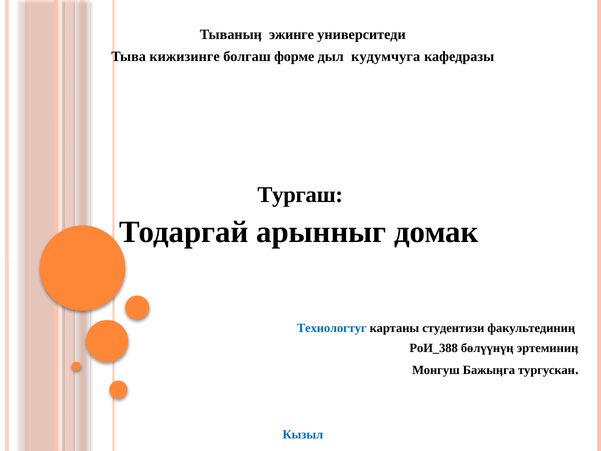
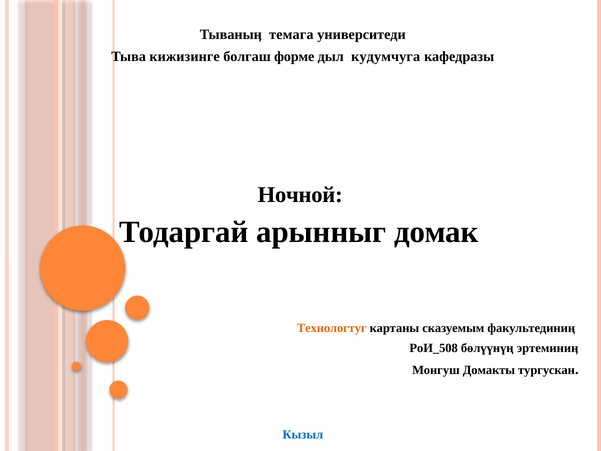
эжинге: эжинге -> темага
Тургаш: Тургаш -> Ночной
Технологтуг colour: blue -> orange
студентизи: студентизи -> сказуемым
РоИ_388: РоИ_388 -> РоИ_508
Бажыӊга: Бажыӊга -> Домакты
